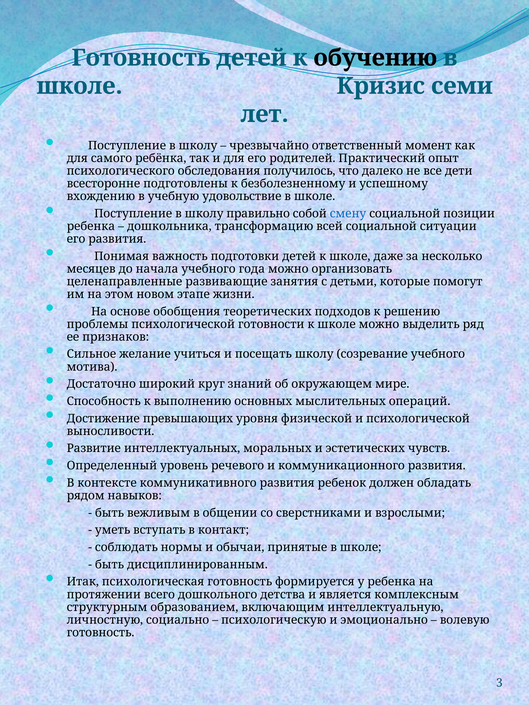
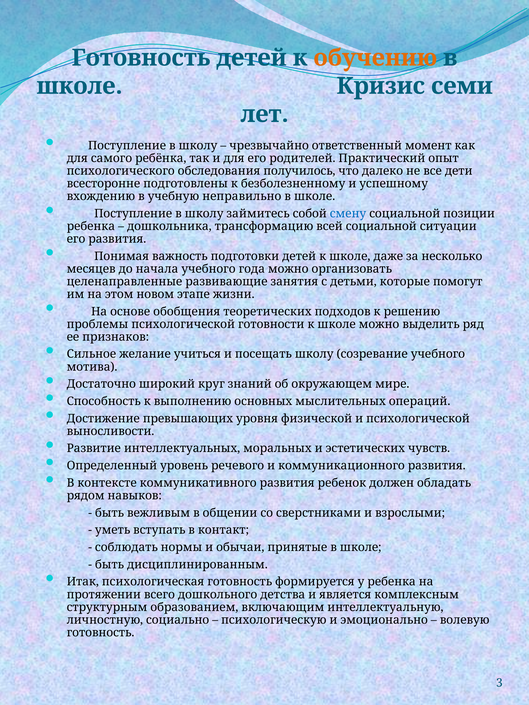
обучению colour: black -> orange
удовольствие: удовольствие -> неправильно
правильно: правильно -> займитесь
